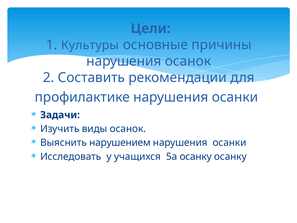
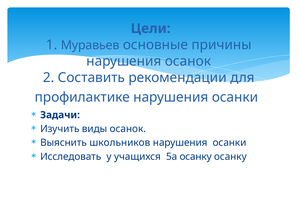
Культуры: Культуры -> Муравьев
нарушением: нарушением -> школьников
